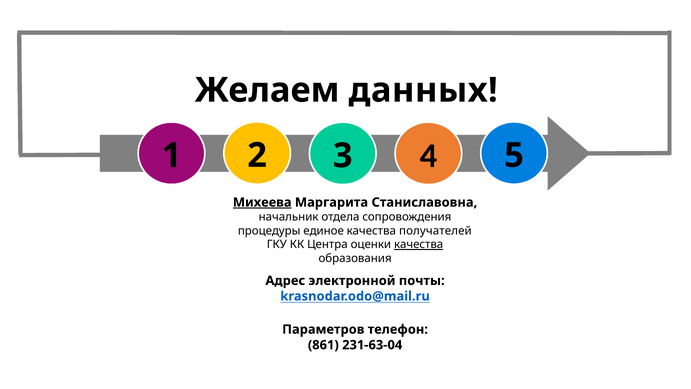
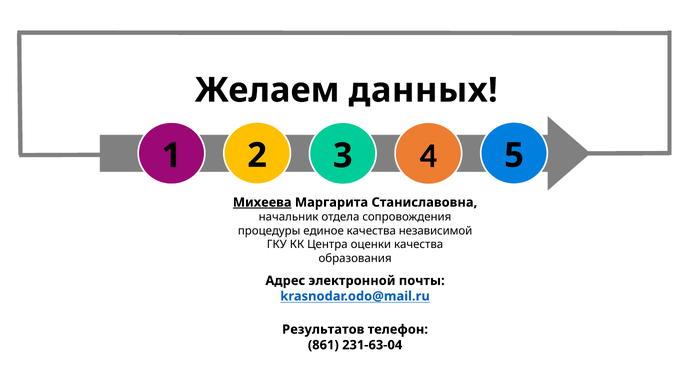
получателей: получателей -> независимой
качества at (419, 244) underline: present -> none
Параметров: Параметров -> Результатов
